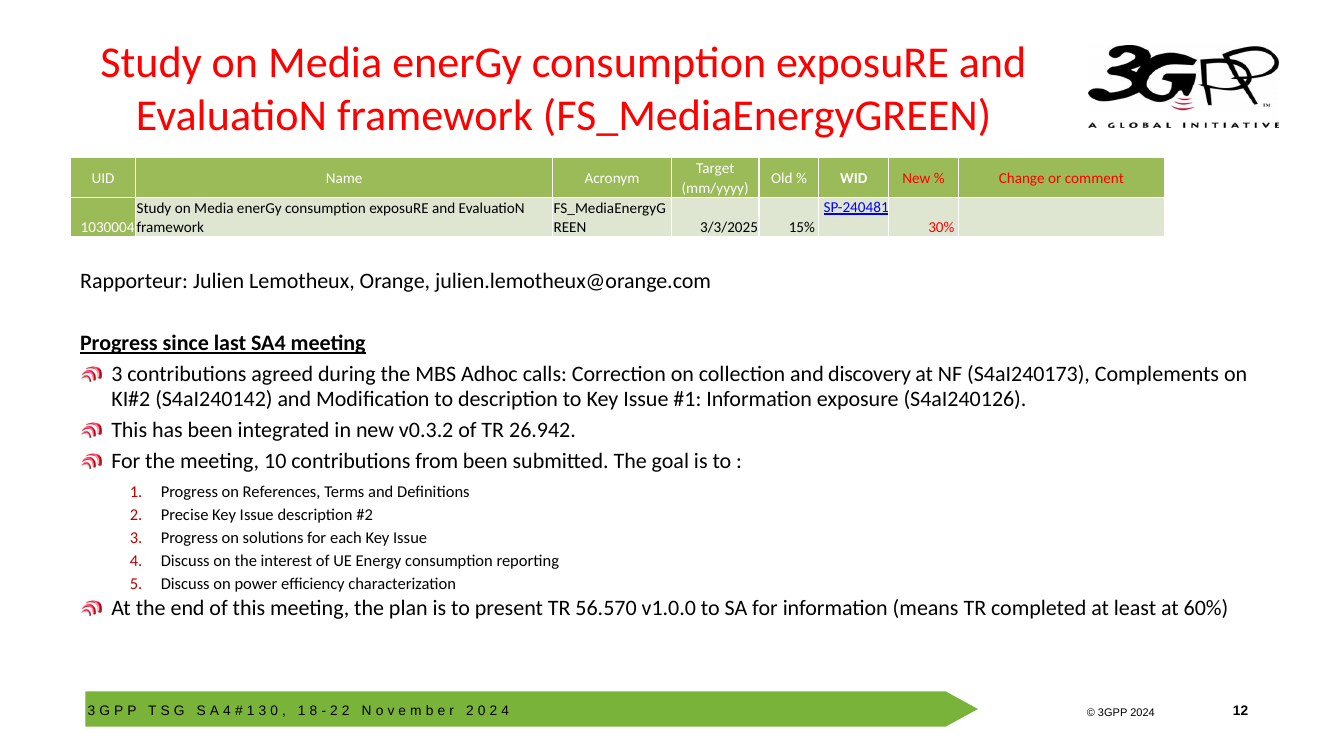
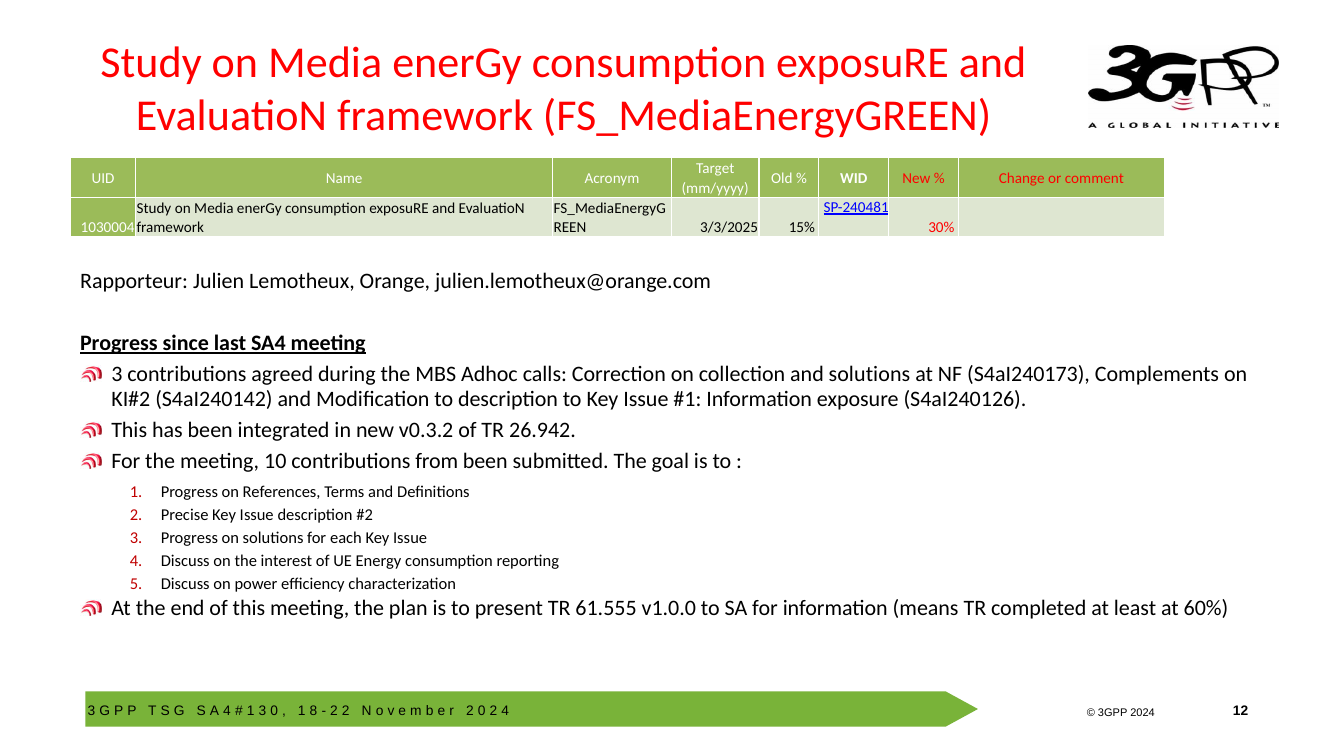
and discovery: discovery -> solutions
56.570: 56.570 -> 61.555
